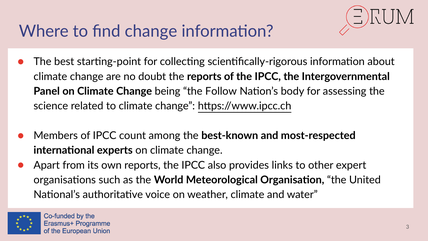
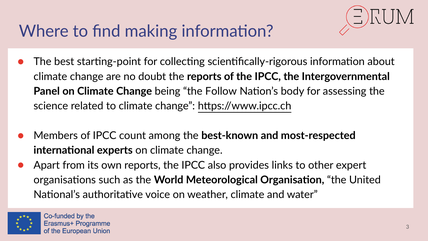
find change: change -> making
